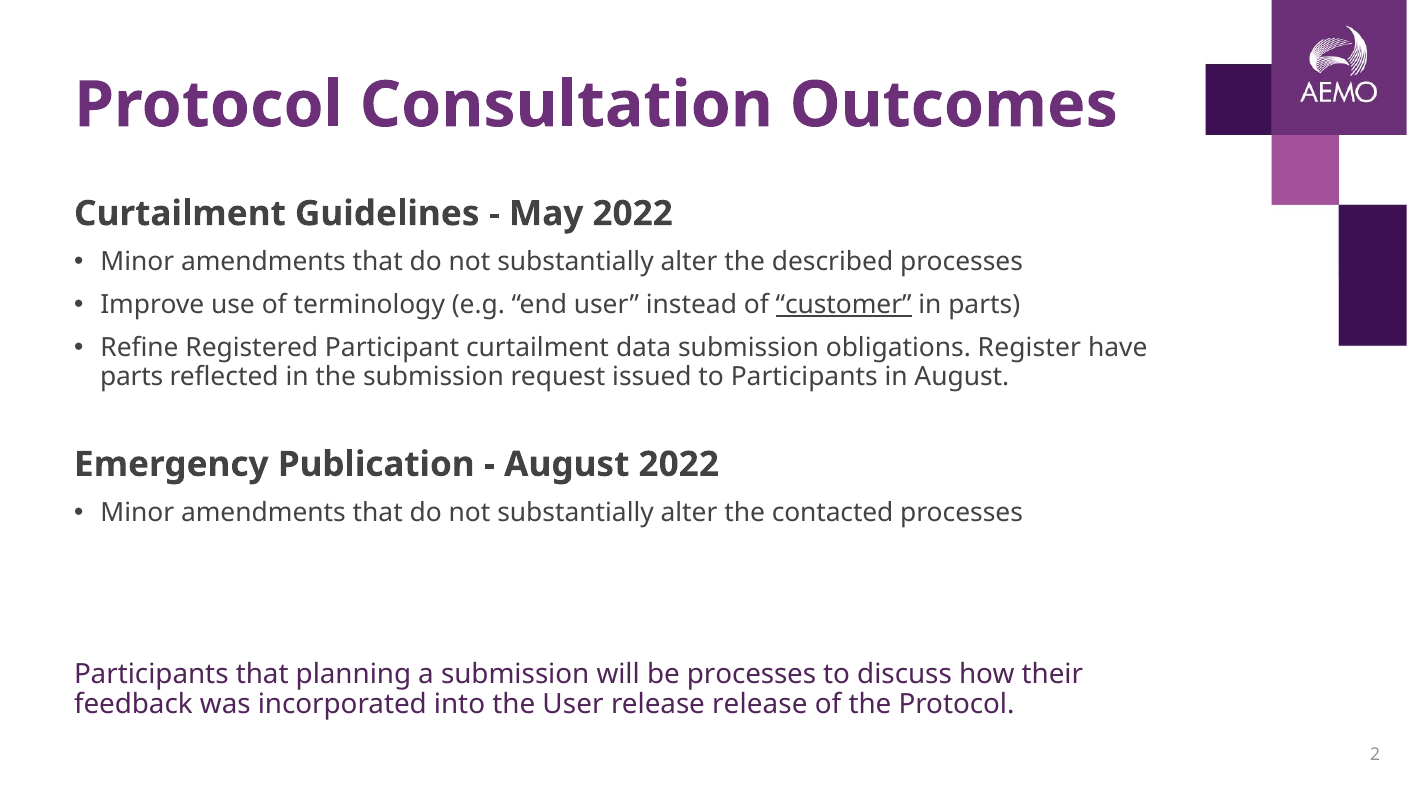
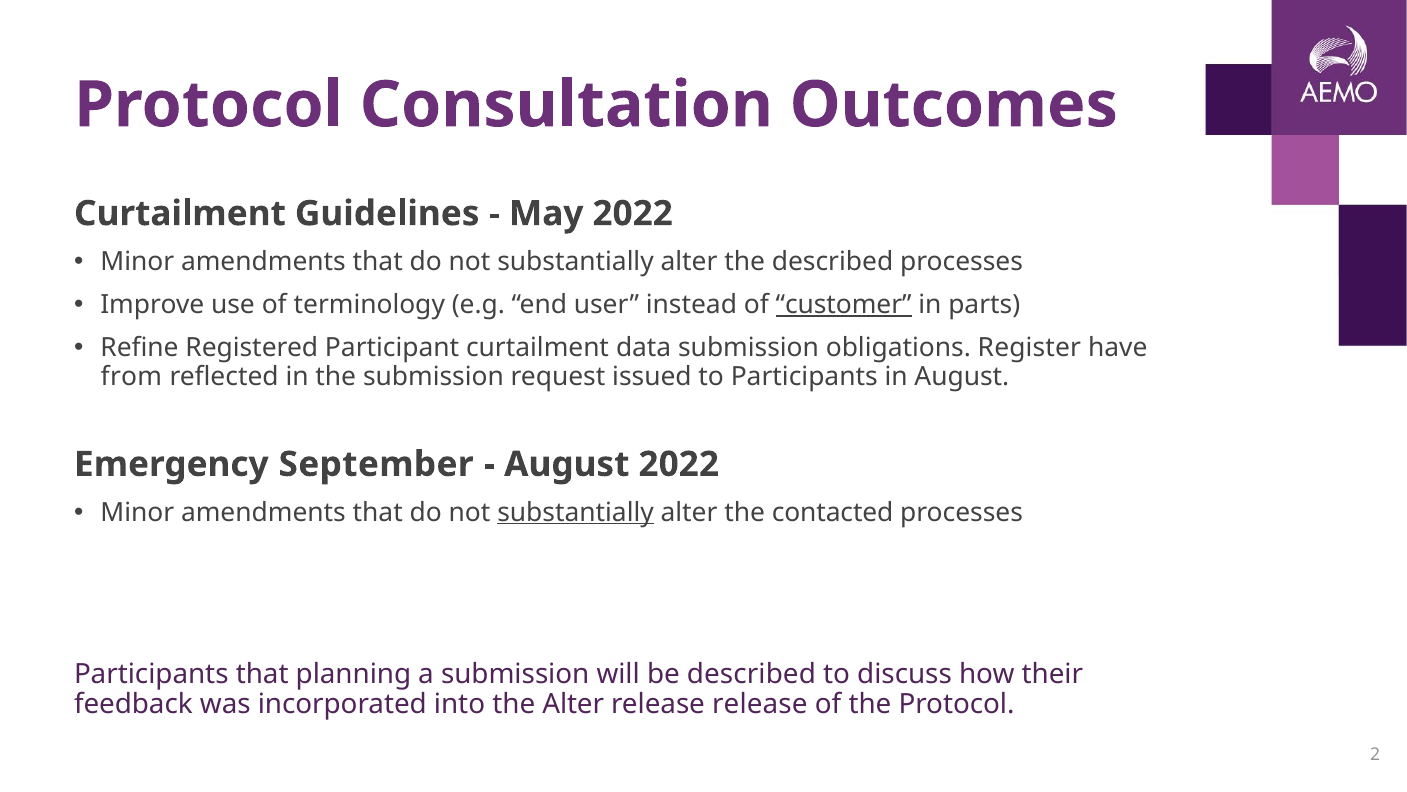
parts at (132, 376): parts -> from
Publication: Publication -> September
substantially at (576, 512) underline: none -> present
be processes: processes -> described
the User: User -> Alter
